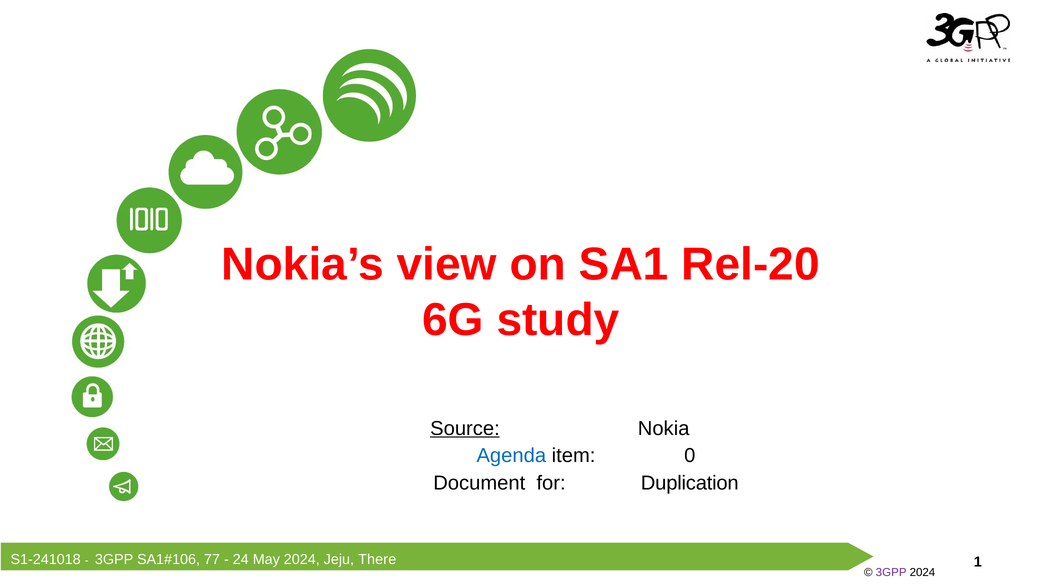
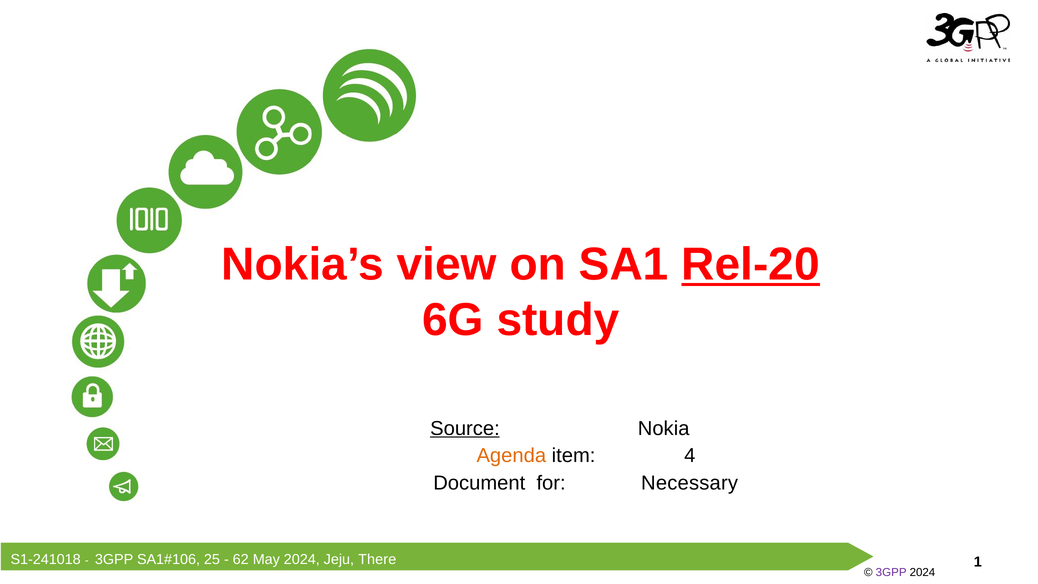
Rel-20 underline: none -> present
Agenda colour: blue -> orange
0: 0 -> 4
Duplication: Duplication -> Necessary
77: 77 -> 25
24: 24 -> 62
